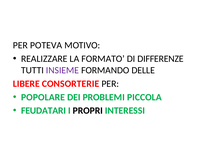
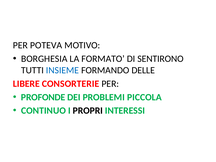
REALIZZARE: REALIZZARE -> BORGHESIA
DIFFERENZE: DIFFERENZE -> SENTIRONO
INSIEME colour: purple -> blue
POPOLARE: POPOLARE -> PROFONDE
FEUDATARI: FEUDATARI -> CONTINUO
